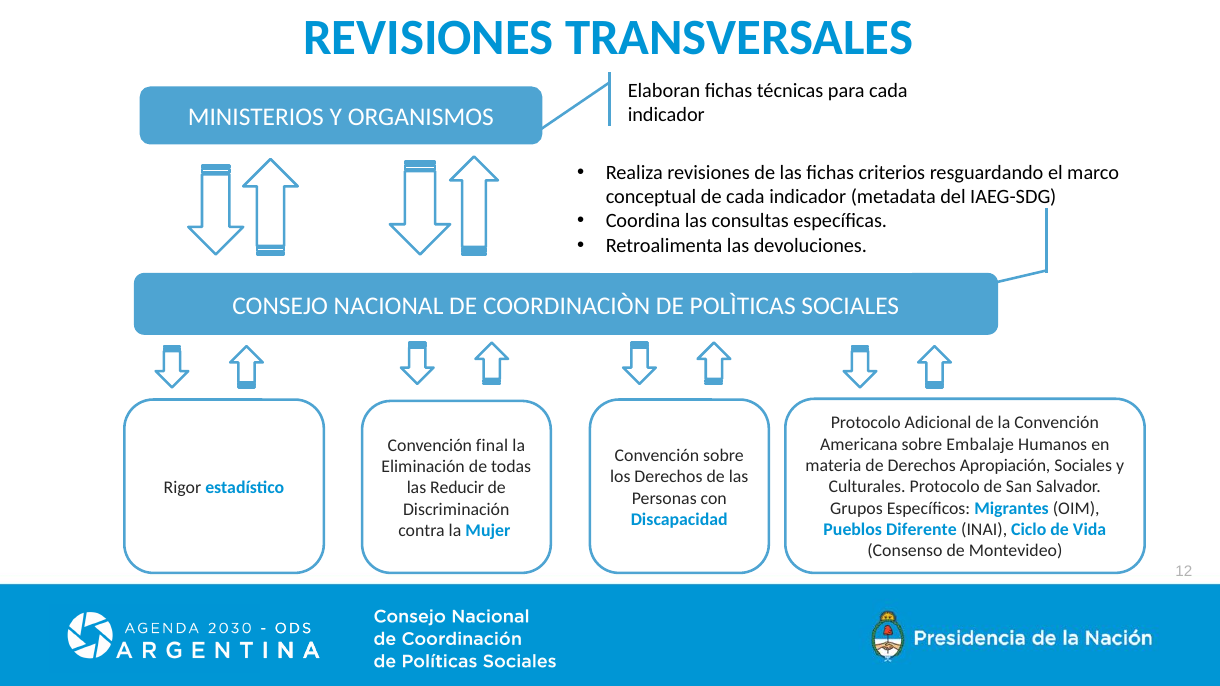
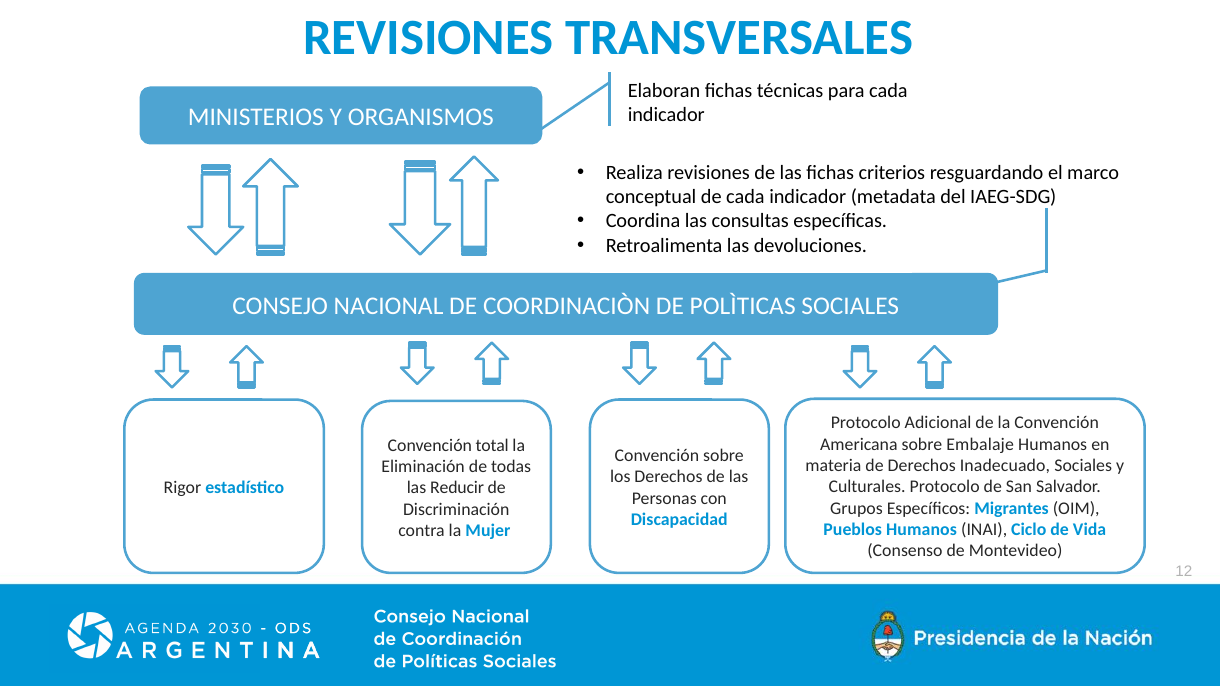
final: final -> total
Apropiación: Apropiación -> Inadecuado
Pueblos Diferente: Diferente -> Humanos
